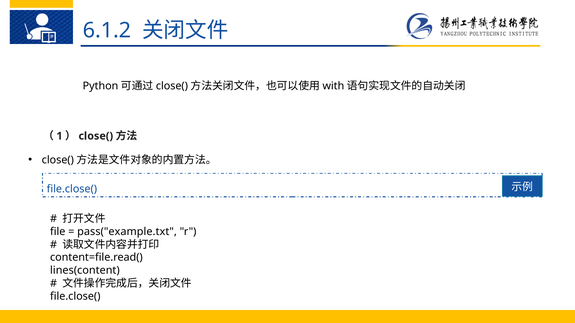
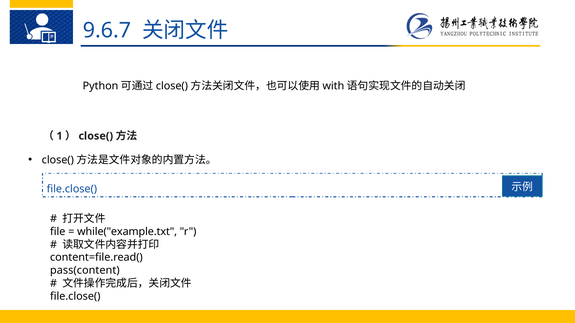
6.1.2: 6.1.2 -> 9.6.7
pass("example.txt: pass("example.txt -> while("example.txt
lines(content: lines(content -> pass(content
